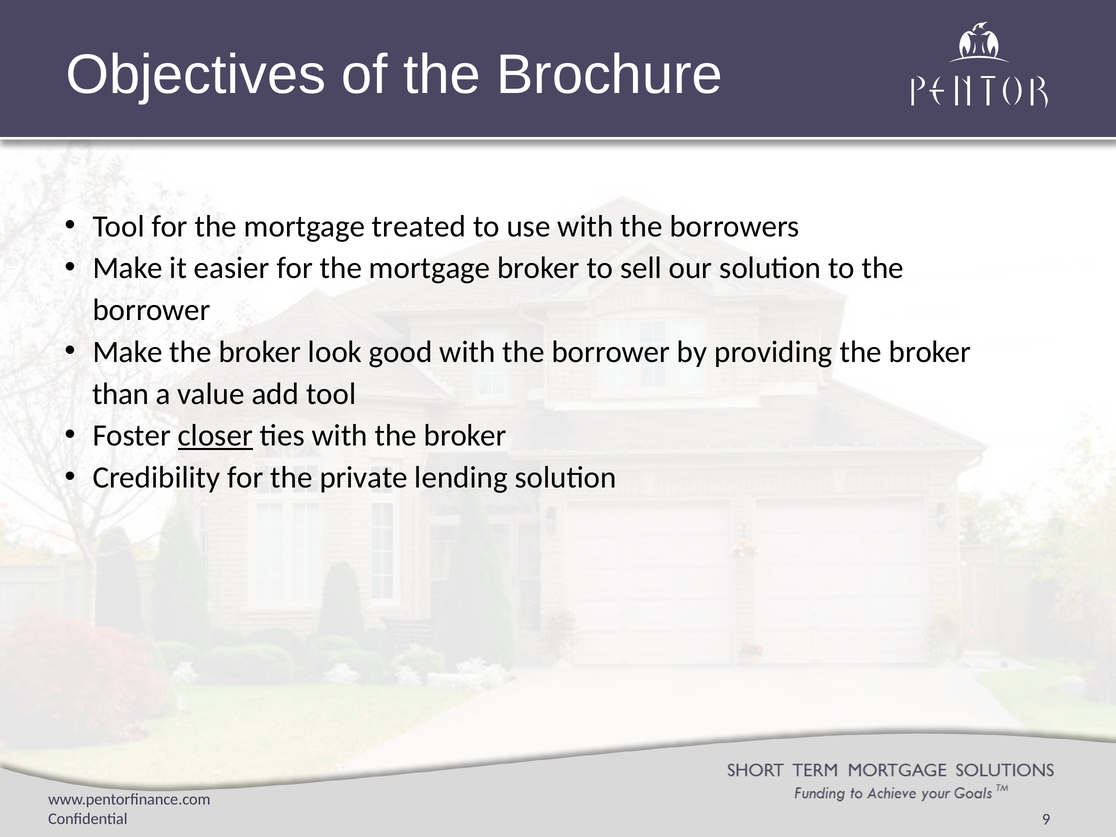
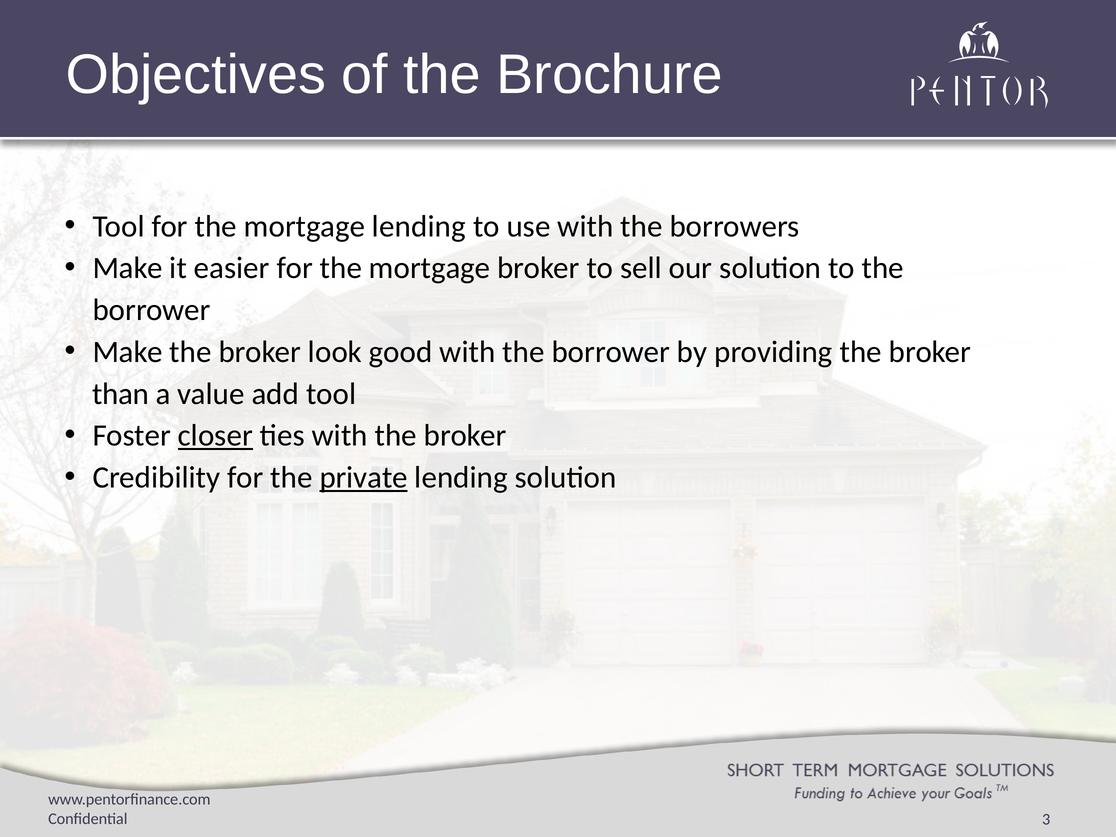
mortgage treated: treated -> lending
private underline: none -> present
9: 9 -> 3
